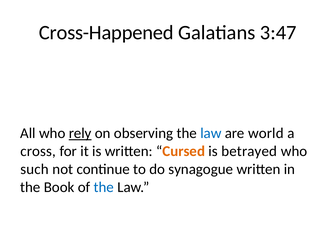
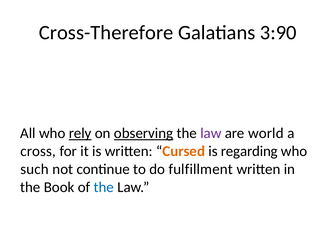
Cross-Happened: Cross-Happened -> Cross-Therefore
3:47: 3:47 -> 3:90
observing underline: none -> present
law at (211, 133) colour: blue -> purple
betrayed: betrayed -> regarding
synagogue: synagogue -> fulfillment
